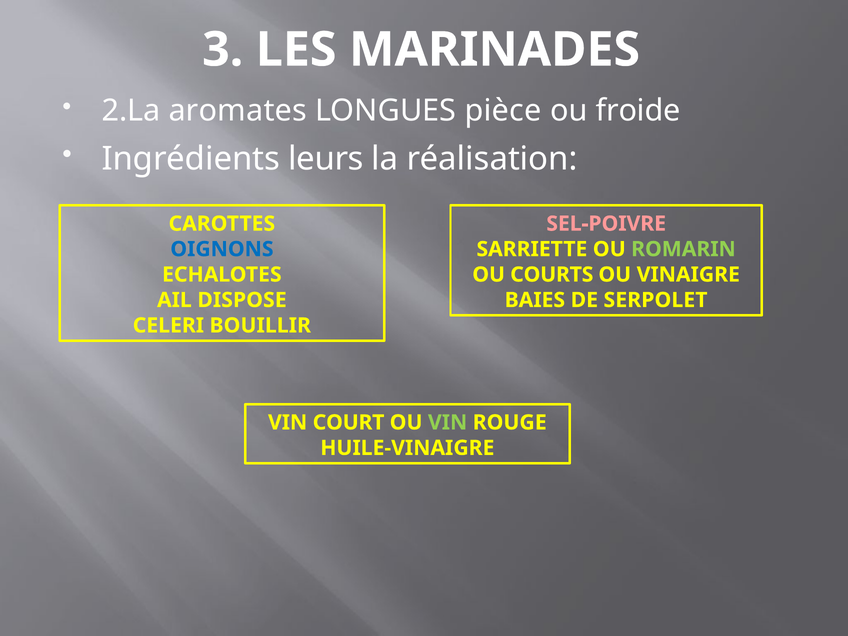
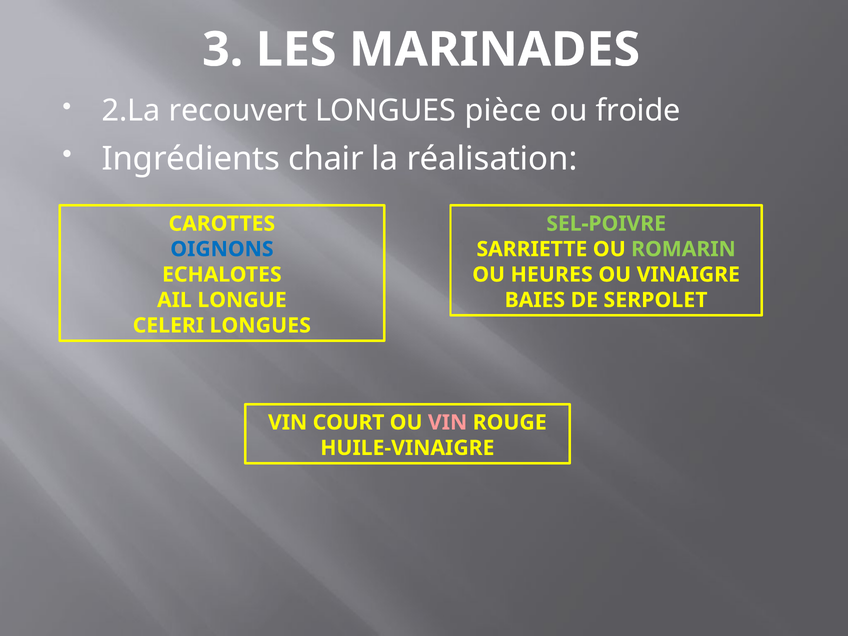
aromates: aromates -> recouvert
leurs: leurs -> chair
SEL-POIVRE colour: pink -> light green
COURTS: COURTS -> HEURES
DISPOSE: DISPOSE -> LONGUE
CELERI BOUILLIR: BOUILLIR -> LONGUES
VIN at (448, 422) colour: light green -> pink
